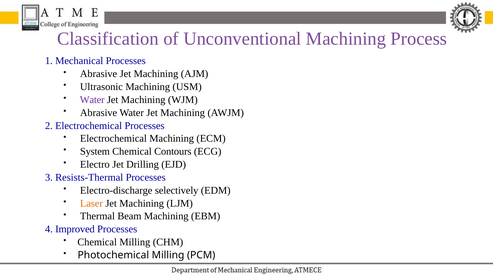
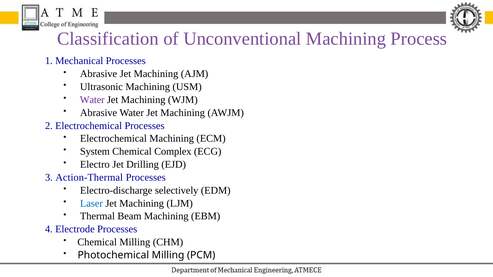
Contours: Contours -> Complex
Resists-Thermal: Resists-Thermal -> Action-Thermal
Laser colour: orange -> blue
Improved: Improved -> Electrode
